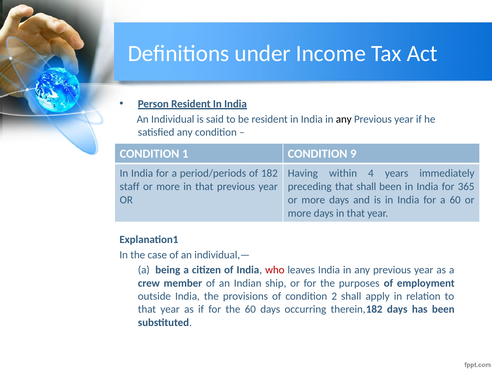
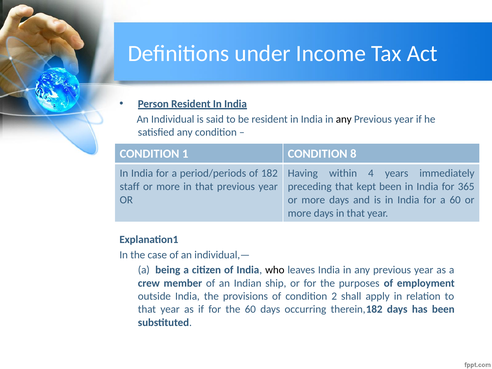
9: 9 -> 8
that shall: shall -> kept
who colour: red -> black
